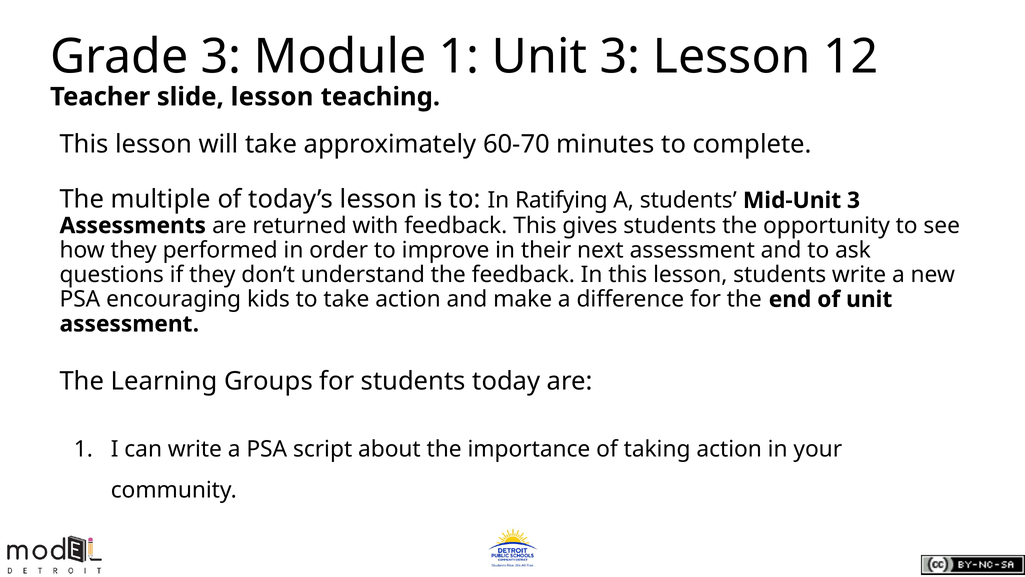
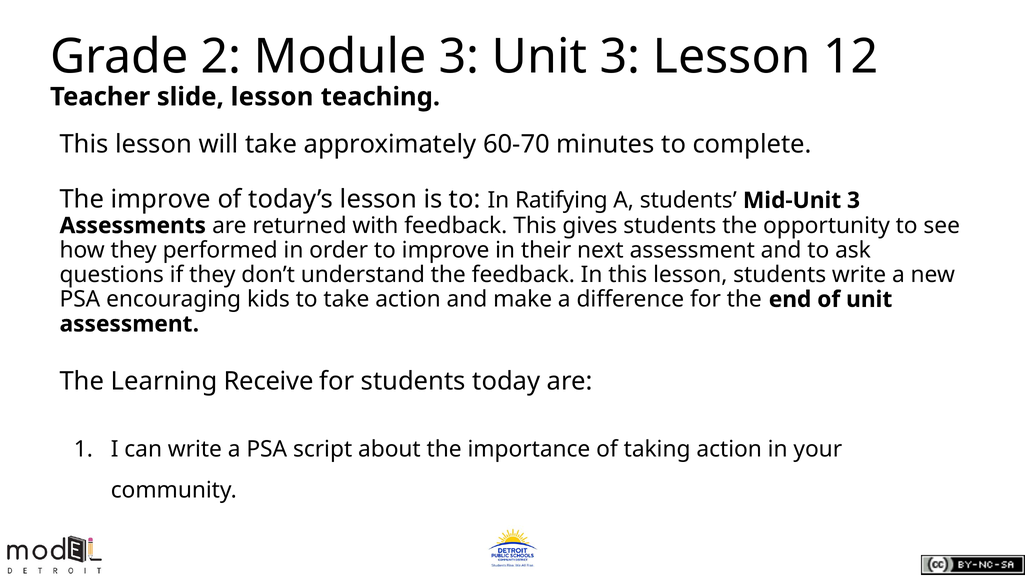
Grade 3: 3 -> 2
Module 1: 1 -> 3
The multiple: multiple -> improve
Groups: Groups -> Receive
